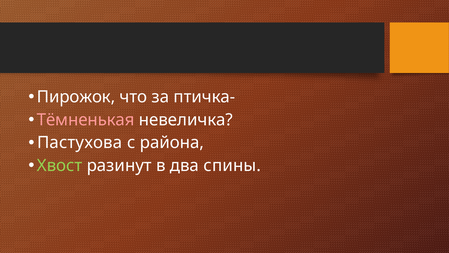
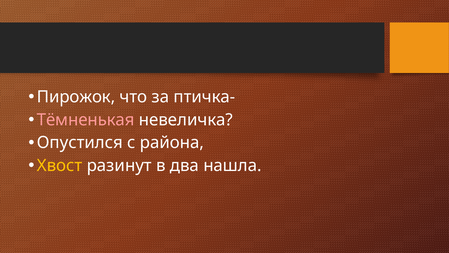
Пастухова: Пастухова -> Опустился
Хвост colour: light green -> yellow
спины: спины -> нашла
